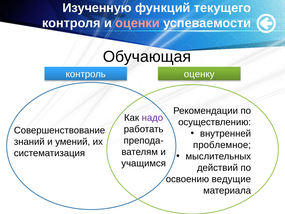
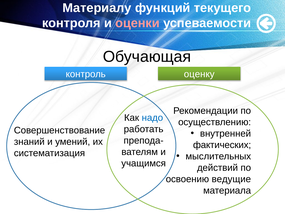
Изученную: Изученную -> Материалу
надо colour: purple -> blue
проблемное: проблемное -> фактических
